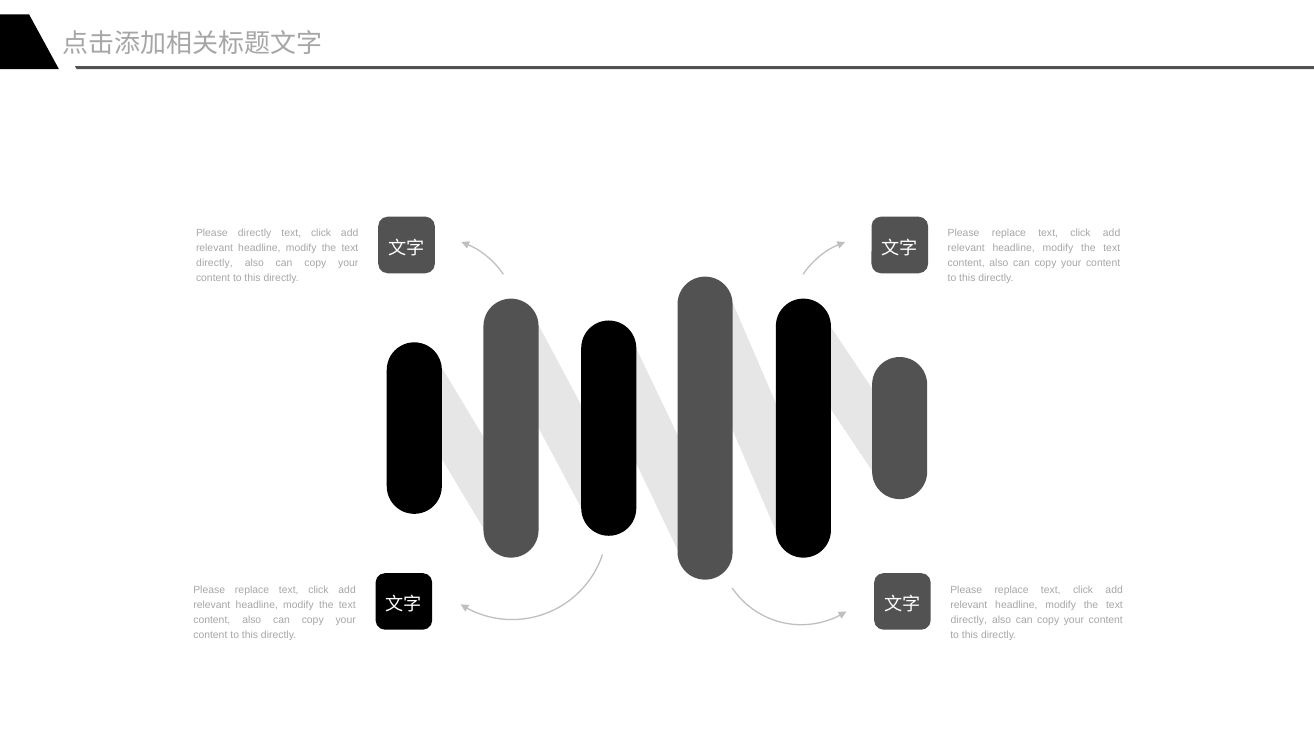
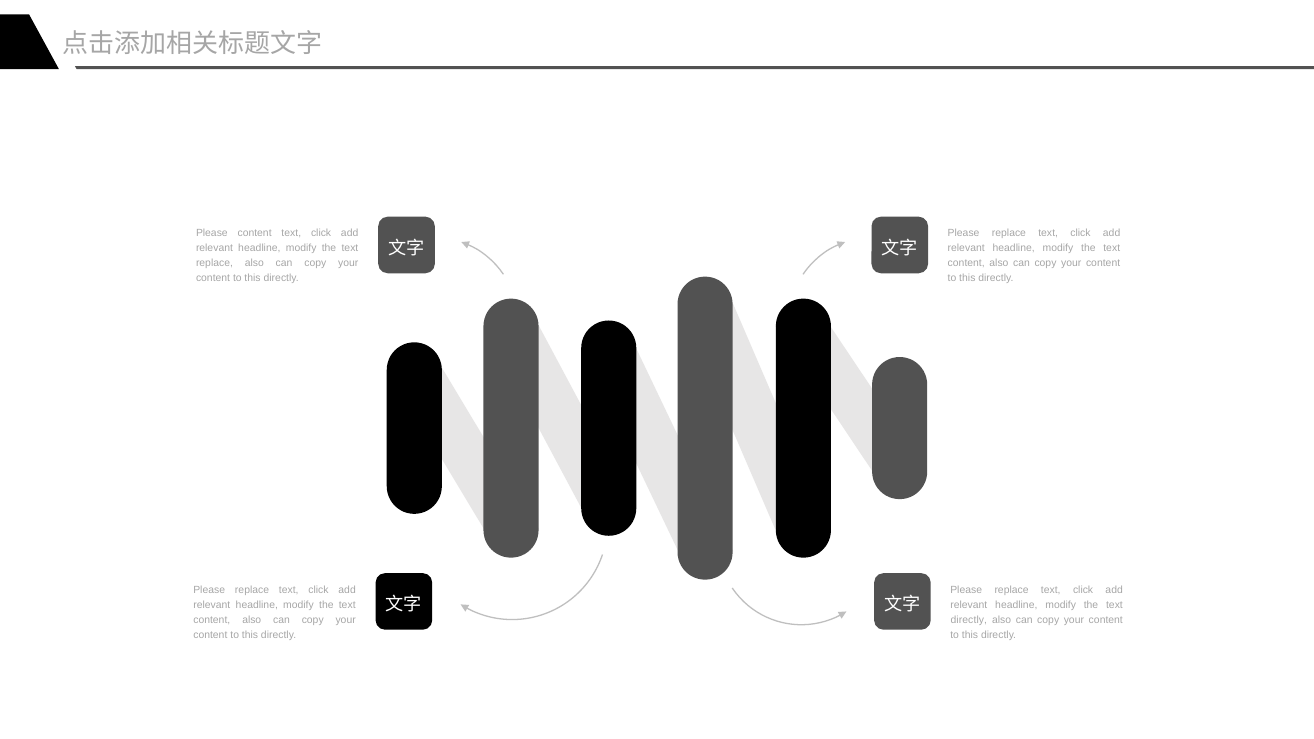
Please directly: directly -> content
directly at (214, 263): directly -> replace
